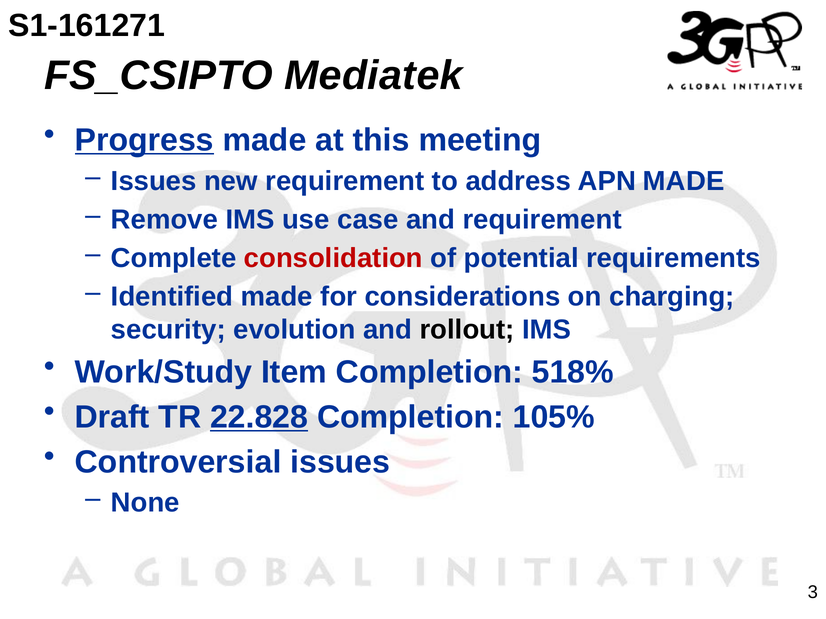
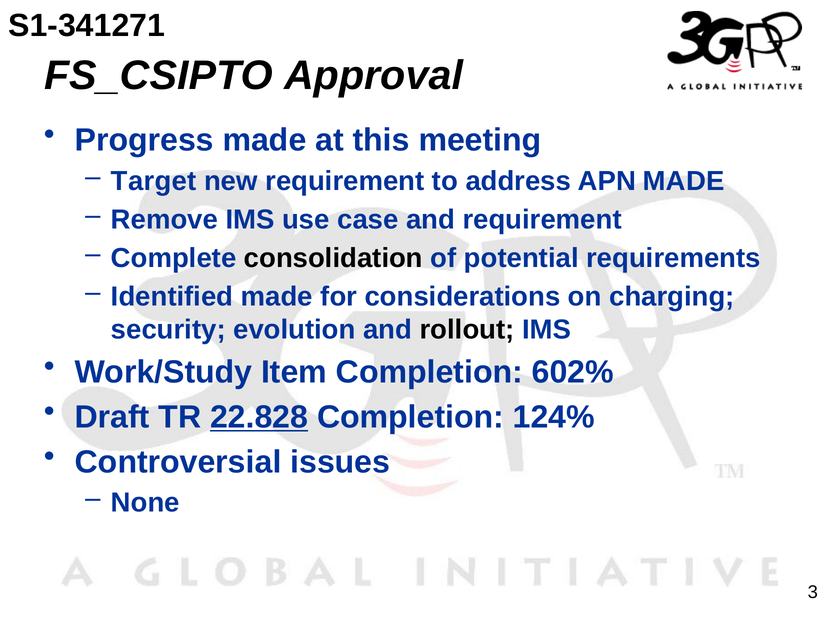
S1-161271: S1-161271 -> S1-341271
Mediatek: Mediatek -> Approval
Progress underline: present -> none
Issues at (154, 181): Issues -> Target
consolidation colour: red -> black
518%: 518% -> 602%
105%: 105% -> 124%
